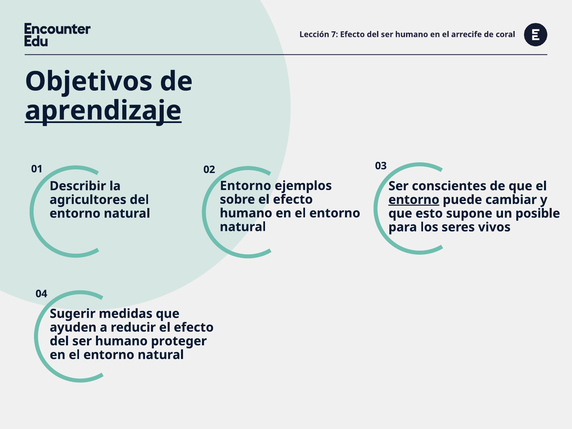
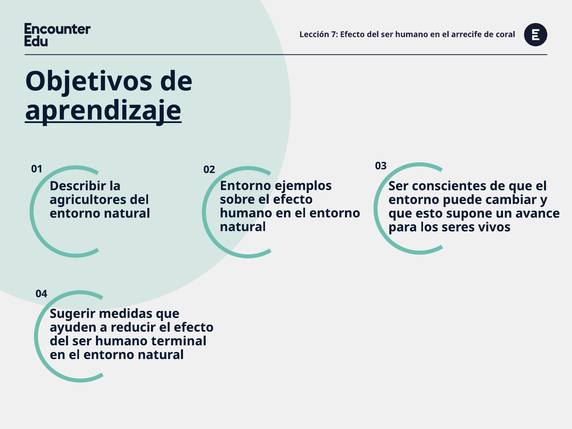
entorno at (414, 200) underline: present -> none
posible: posible -> avance
proteger: proteger -> terminal
